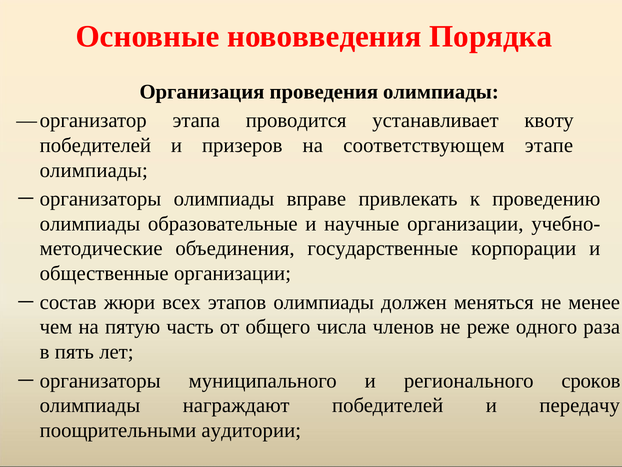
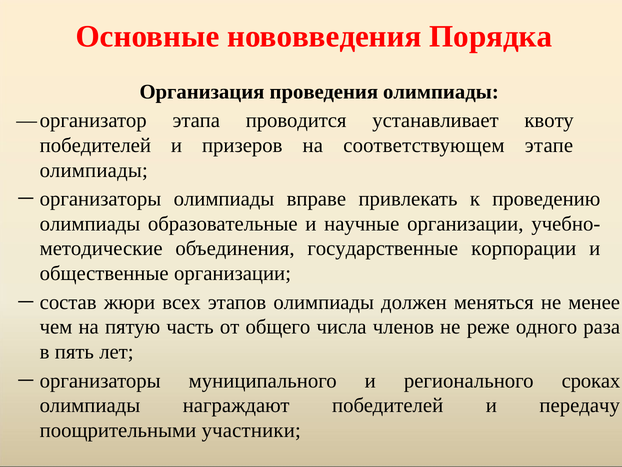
сроков: сроков -> сроках
аудитории: аудитории -> участники
